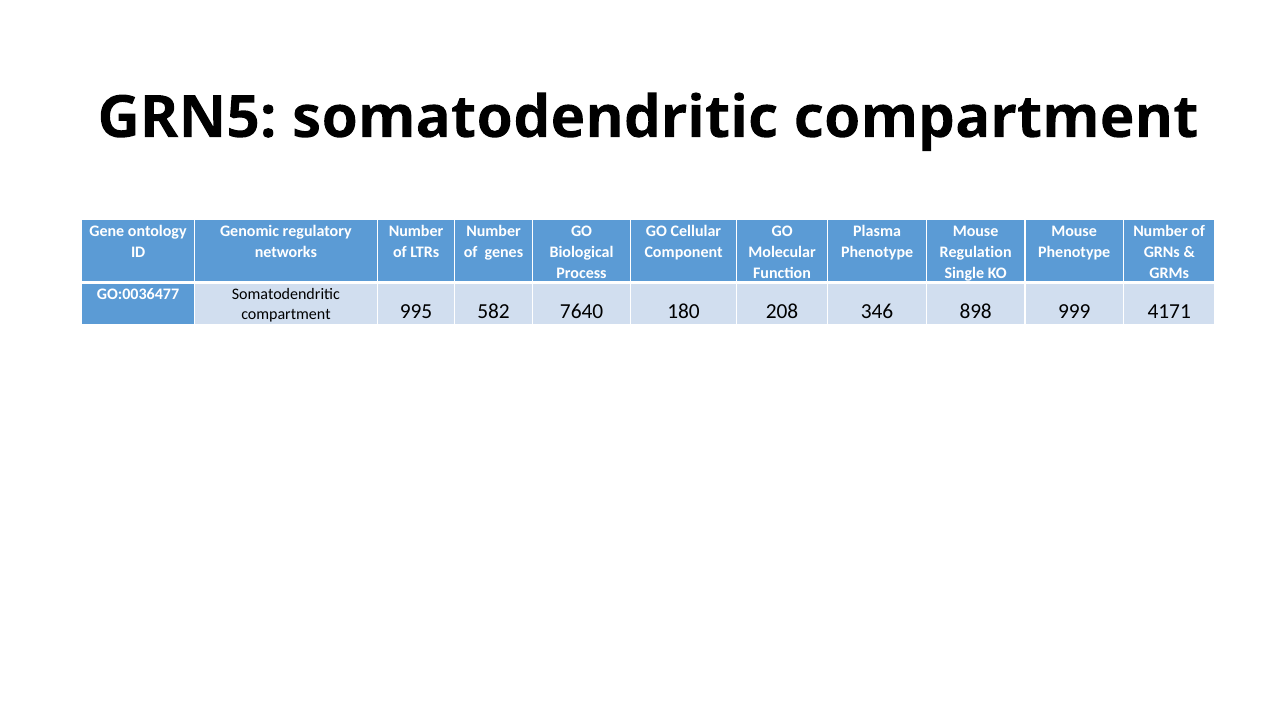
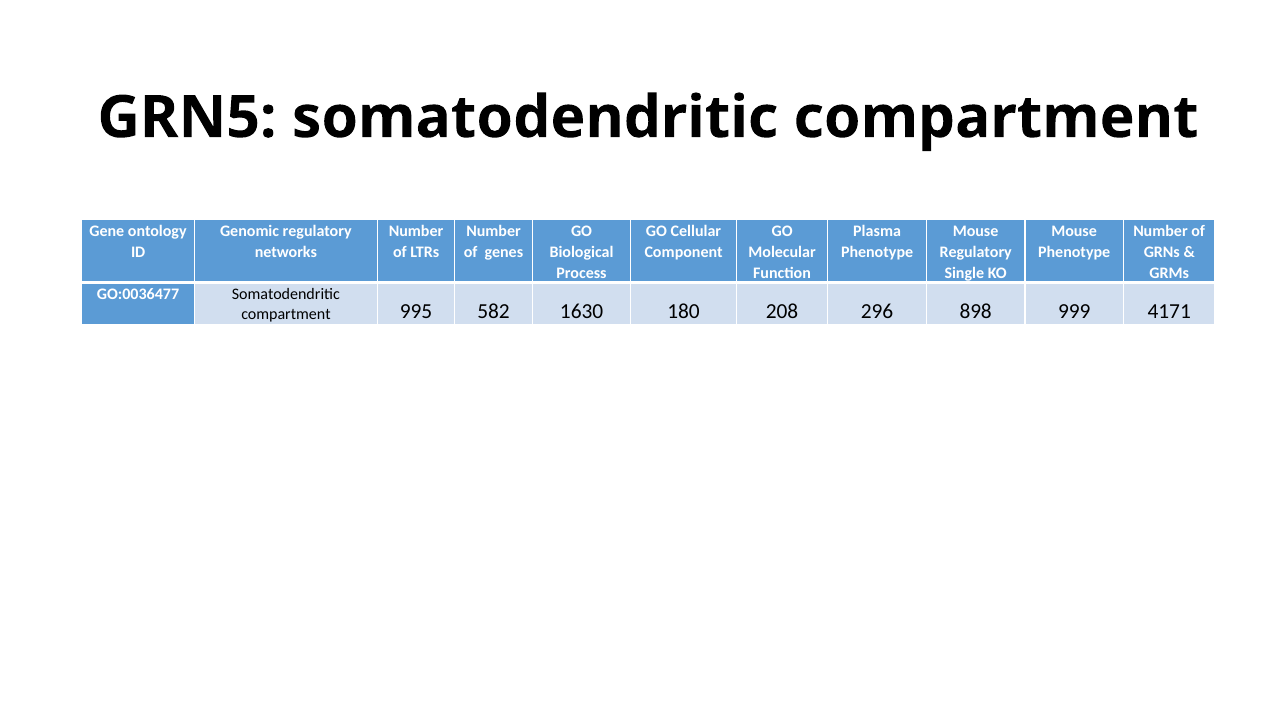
Regulation at (976, 252): Regulation -> Regulatory
7640: 7640 -> 1630
346: 346 -> 296
